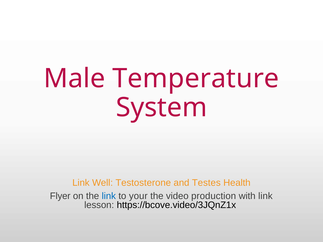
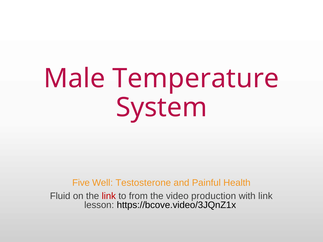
Link at (81, 183): Link -> Five
Testes: Testes -> Painful
Flyer: Flyer -> Fluid
link at (109, 196) colour: blue -> red
your: your -> from
